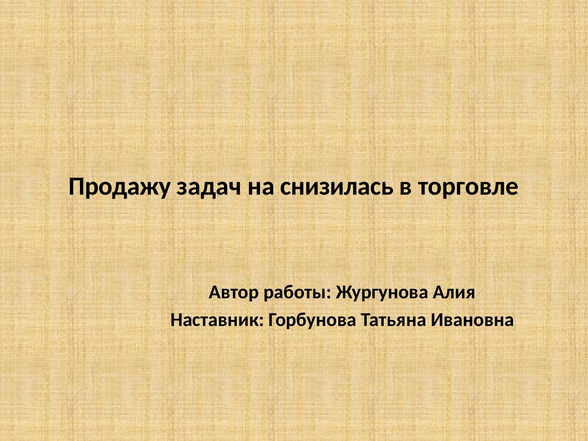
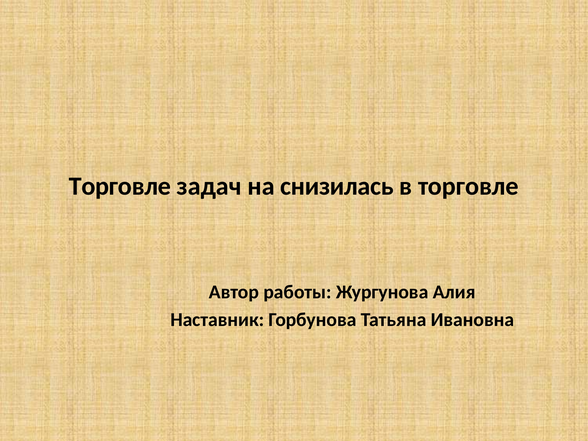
Продажу at (120, 186): Продажу -> Торговле
